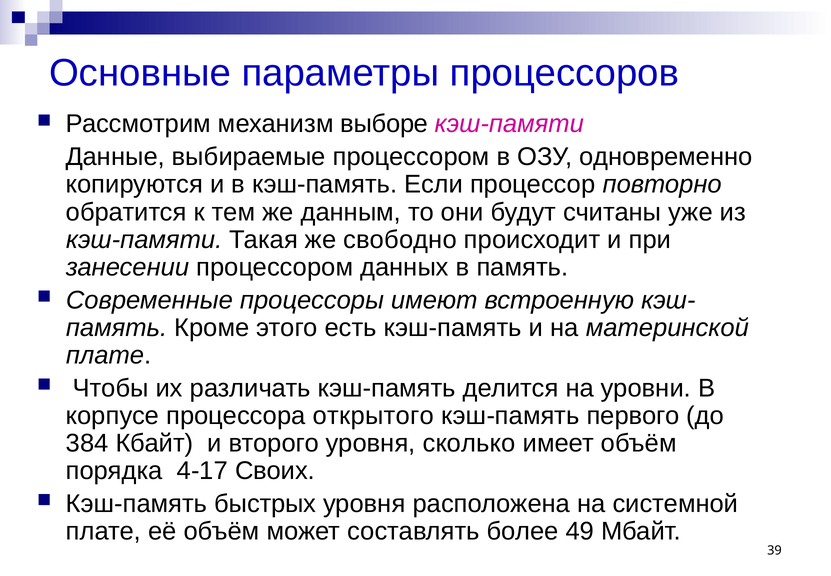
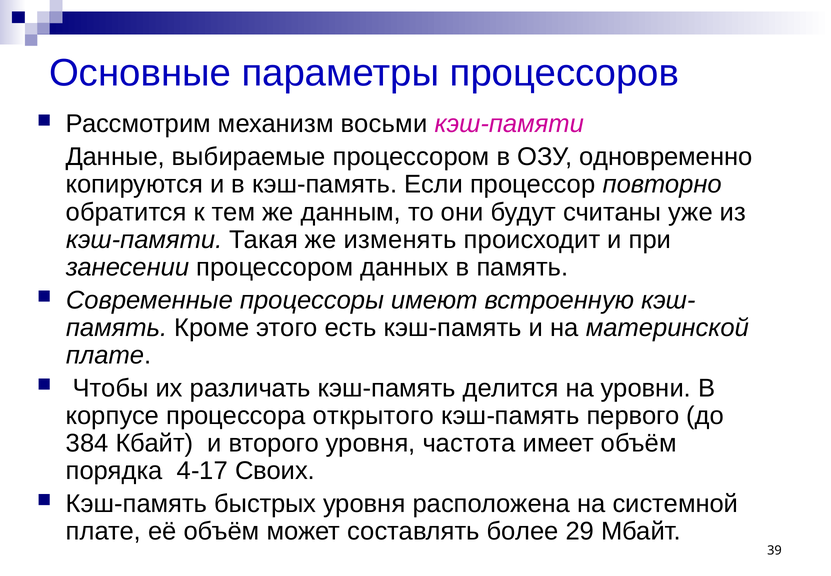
выборе: выборе -> восьми
свободно: свободно -> изменять
сколько: сколько -> частота
49: 49 -> 29
